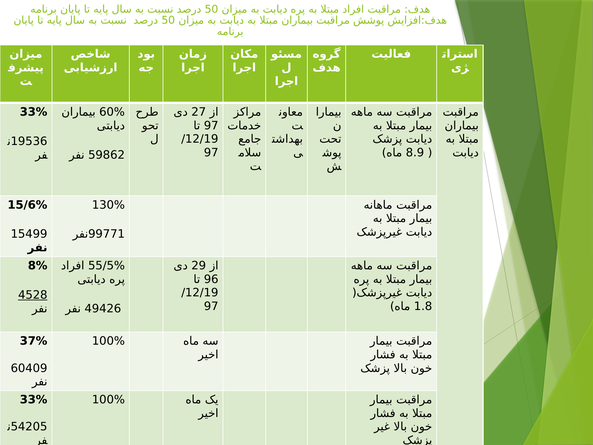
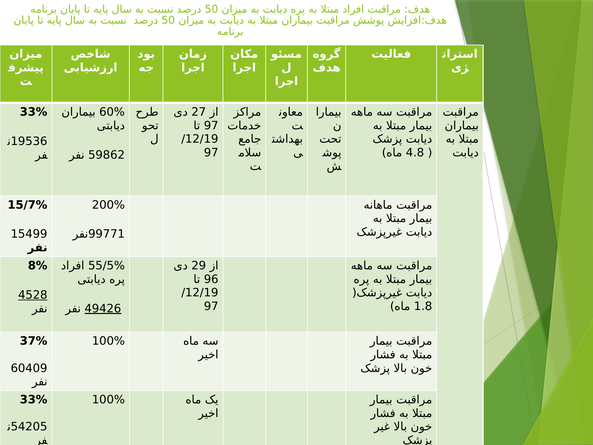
8.9: 8.9 -> 4.8
15/6%: 15/6% -> 15/7%
130%: 130% -> 200%
49426 underline: none -> present
